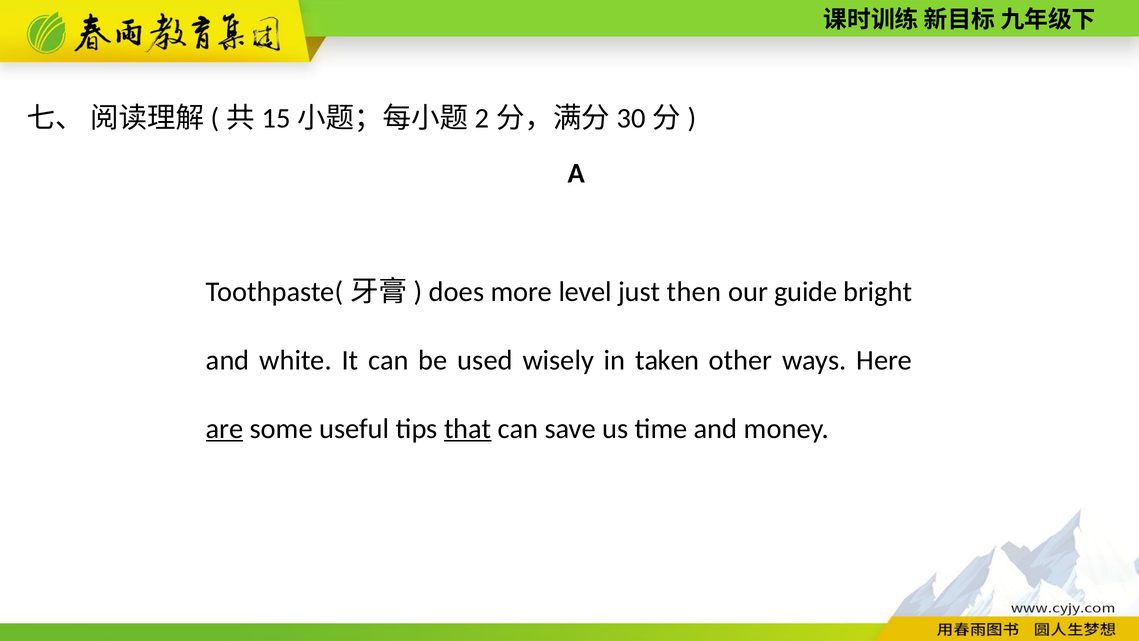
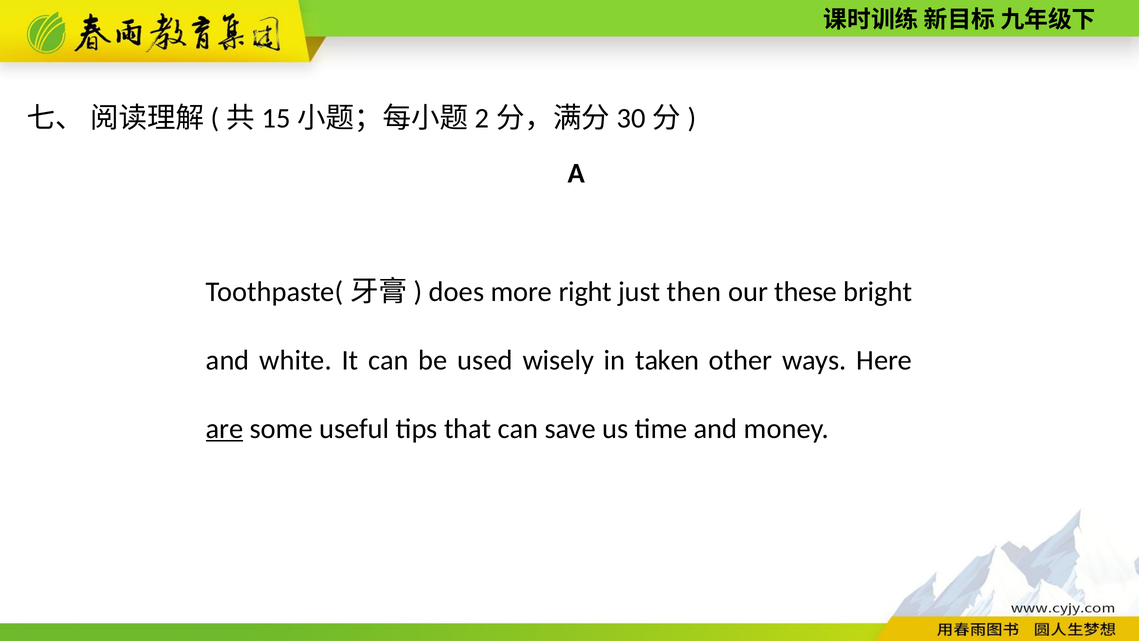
level: level -> right
guide: guide -> these
that underline: present -> none
